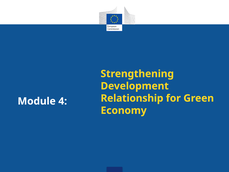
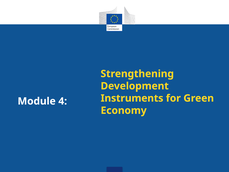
Relationship: Relationship -> Instruments
